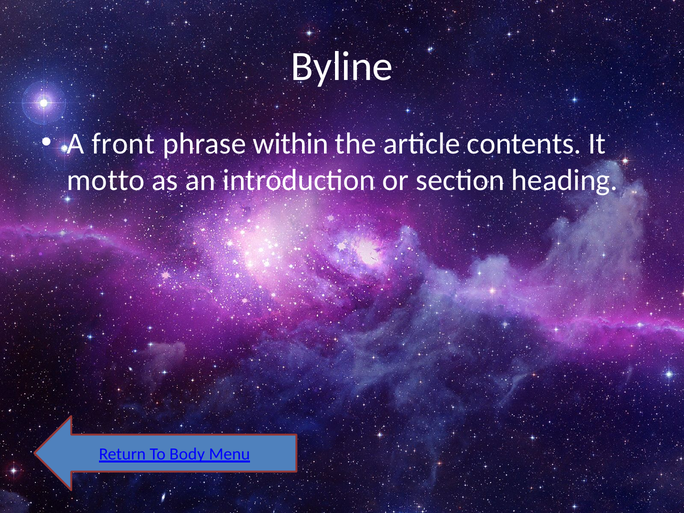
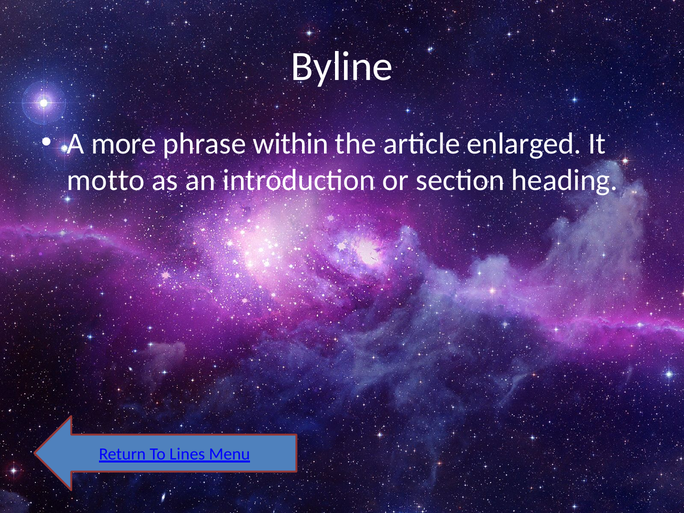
front: front -> more
contents: contents -> enlarged
Body: Body -> Lines
